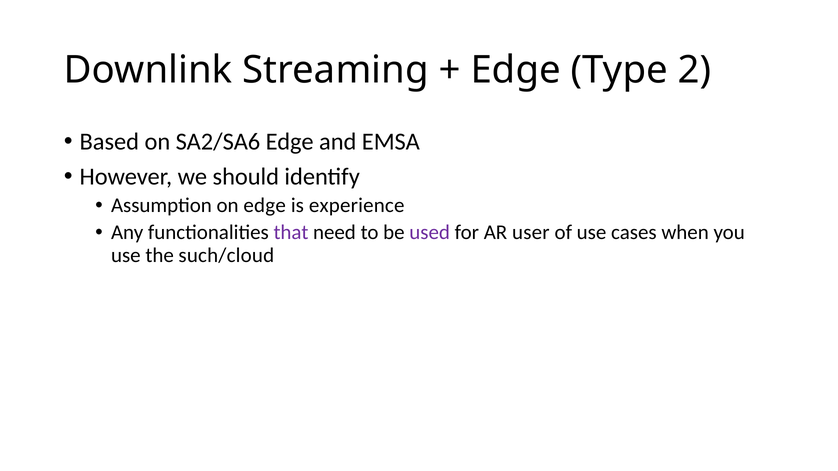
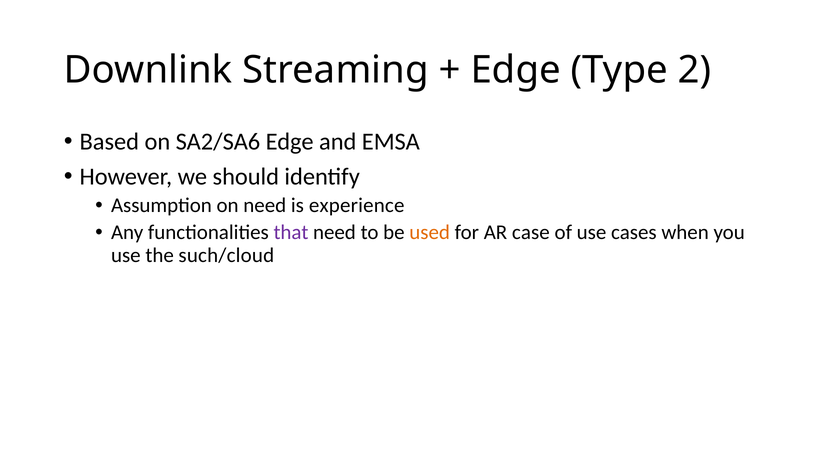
on edge: edge -> need
used colour: purple -> orange
user: user -> case
